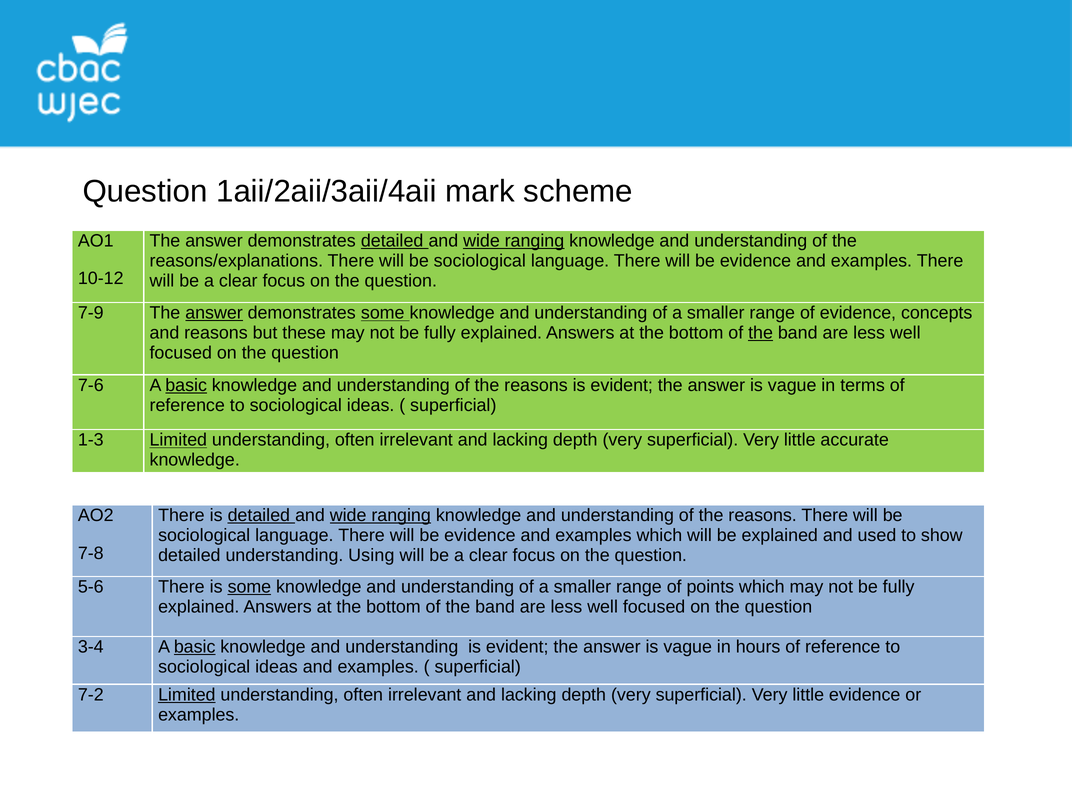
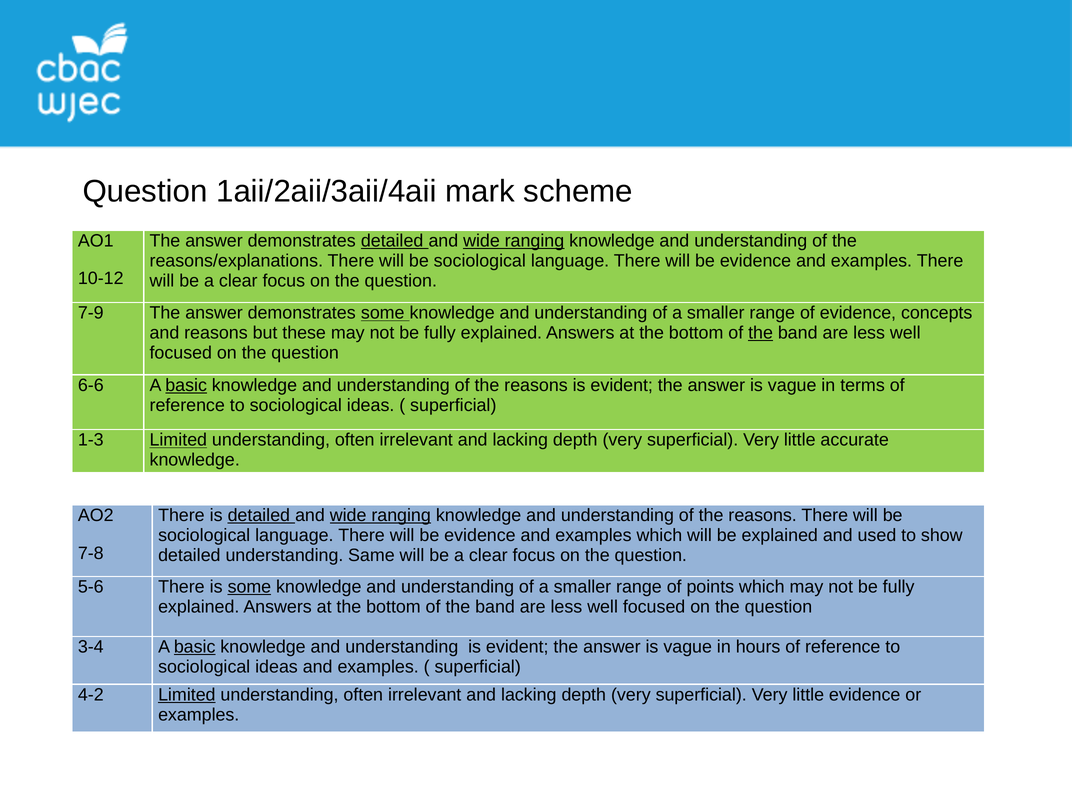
answer at (214, 313) underline: present -> none
7-6: 7-6 -> 6-6
Using: Using -> Same
7-2: 7-2 -> 4-2
